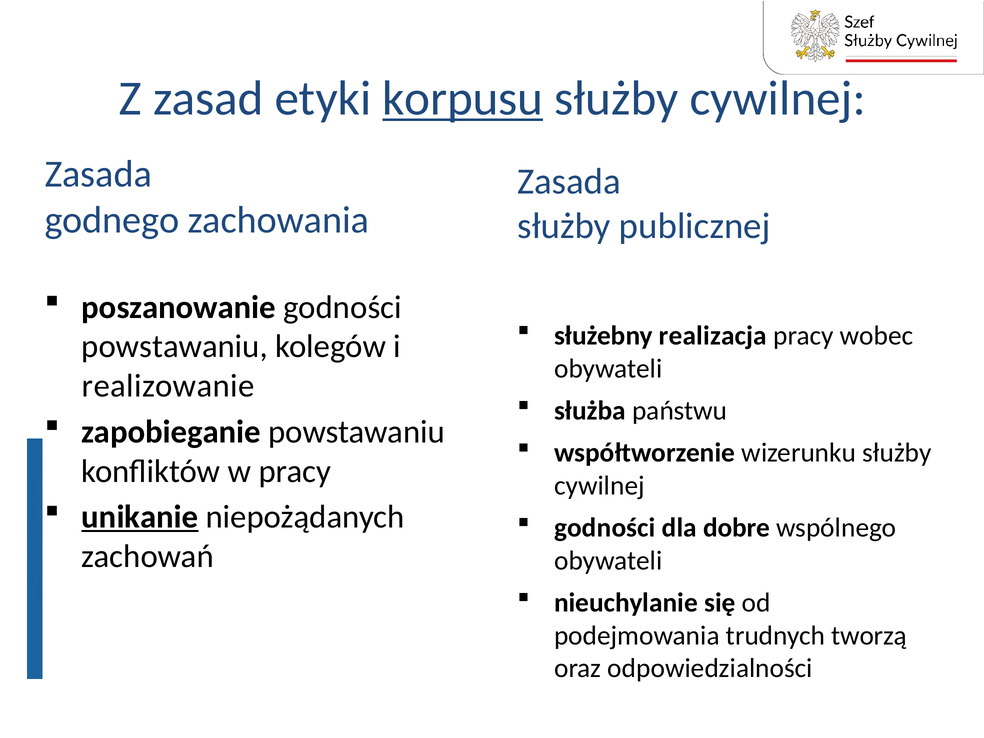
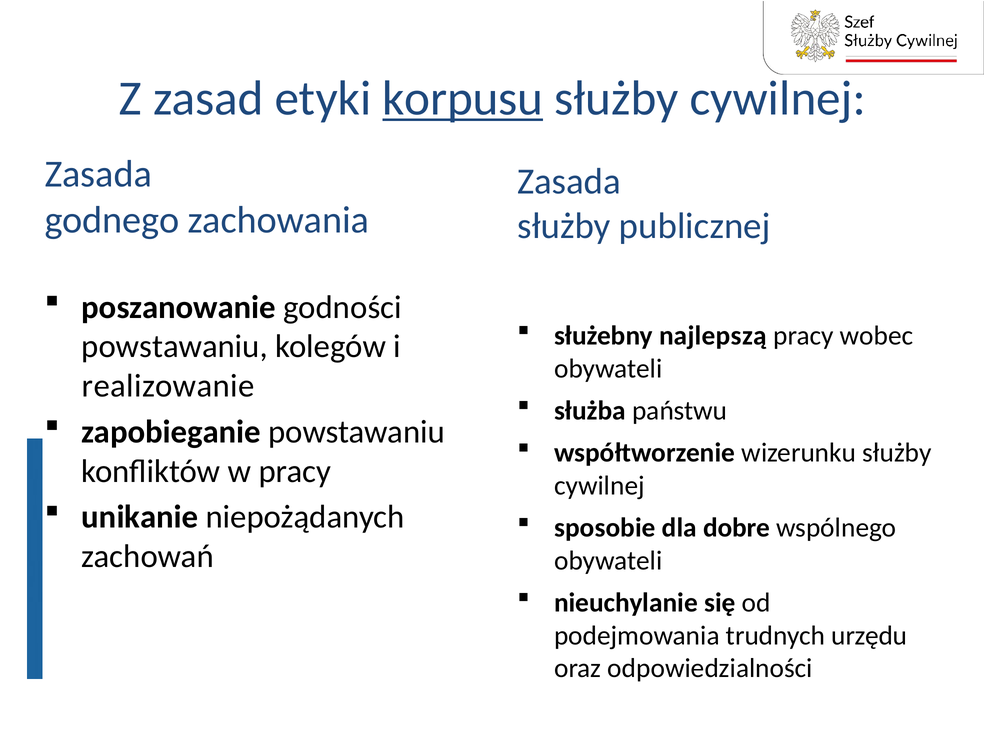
realizacja: realizacja -> najlepszą
unikanie underline: present -> none
godności at (605, 528): godności -> sposobie
tworzą: tworzą -> urzędu
